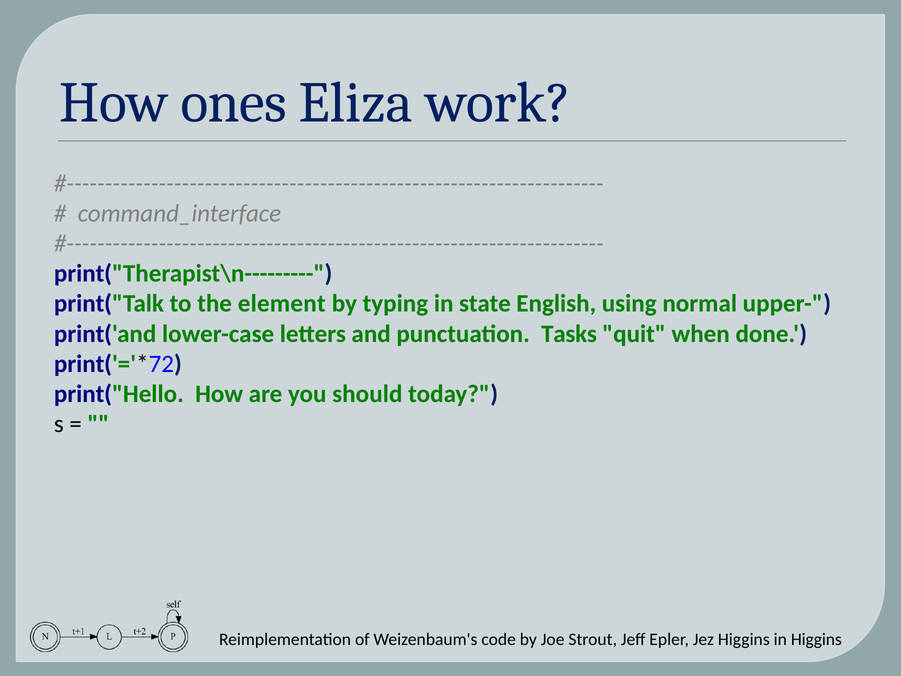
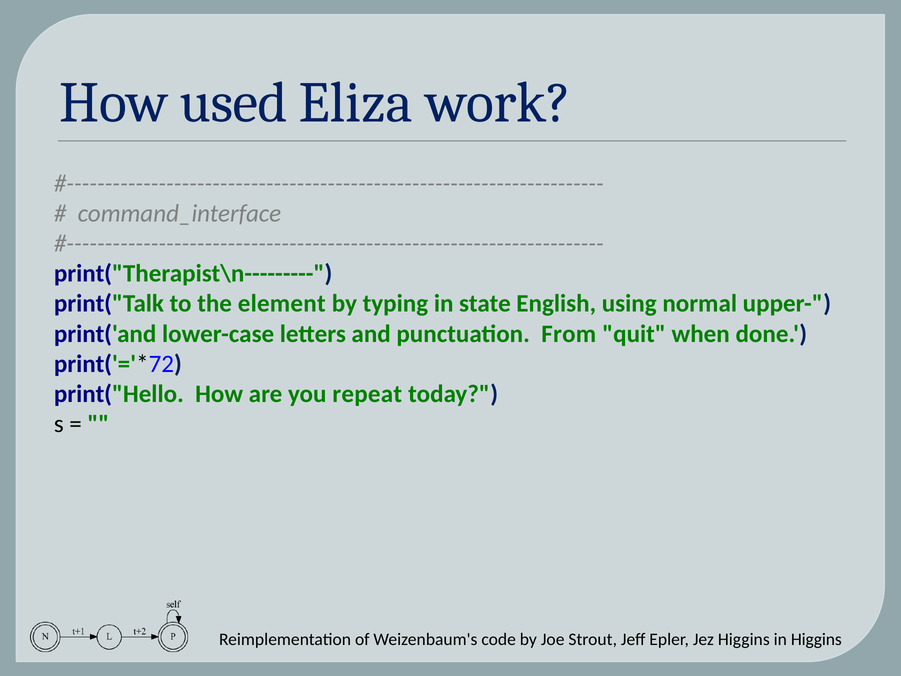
ones: ones -> used
Tasks: Tasks -> From
should: should -> repeat
